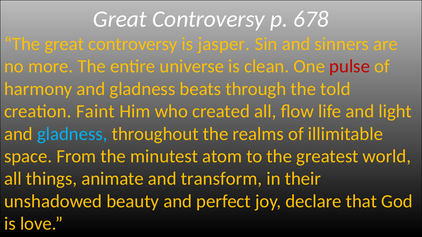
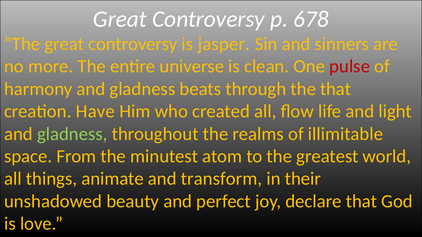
the told: told -> that
Faint: Faint -> Have
gladness at (72, 134) colour: light blue -> light green
